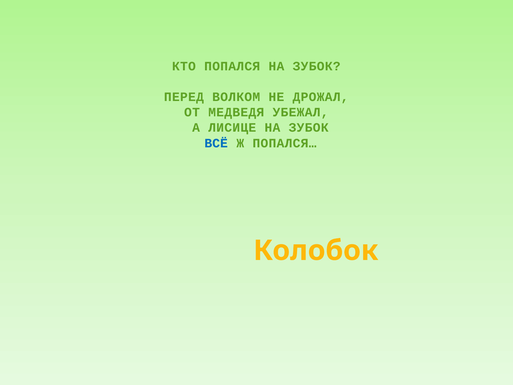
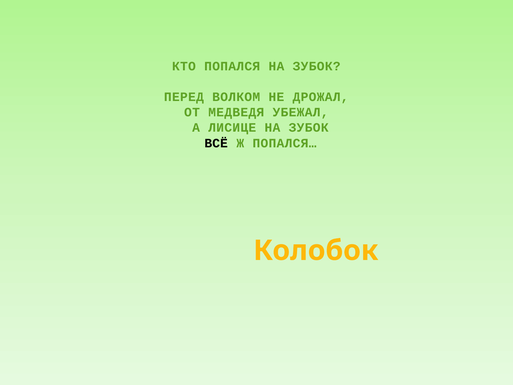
ВСЁ colour: blue -> black
